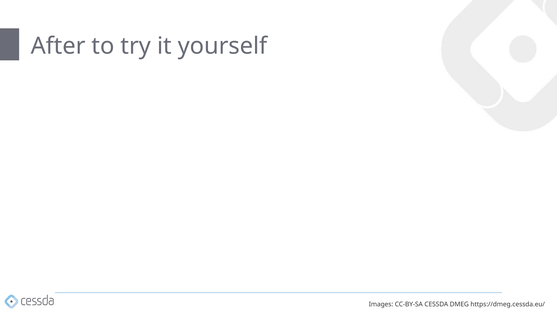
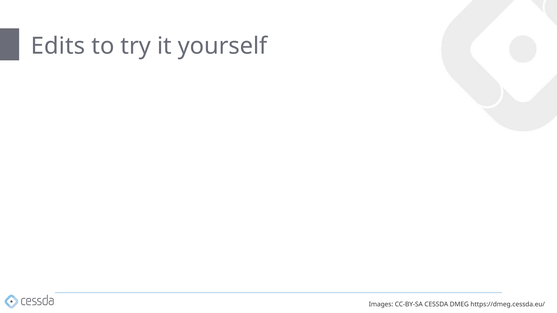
After: After -> Edits
